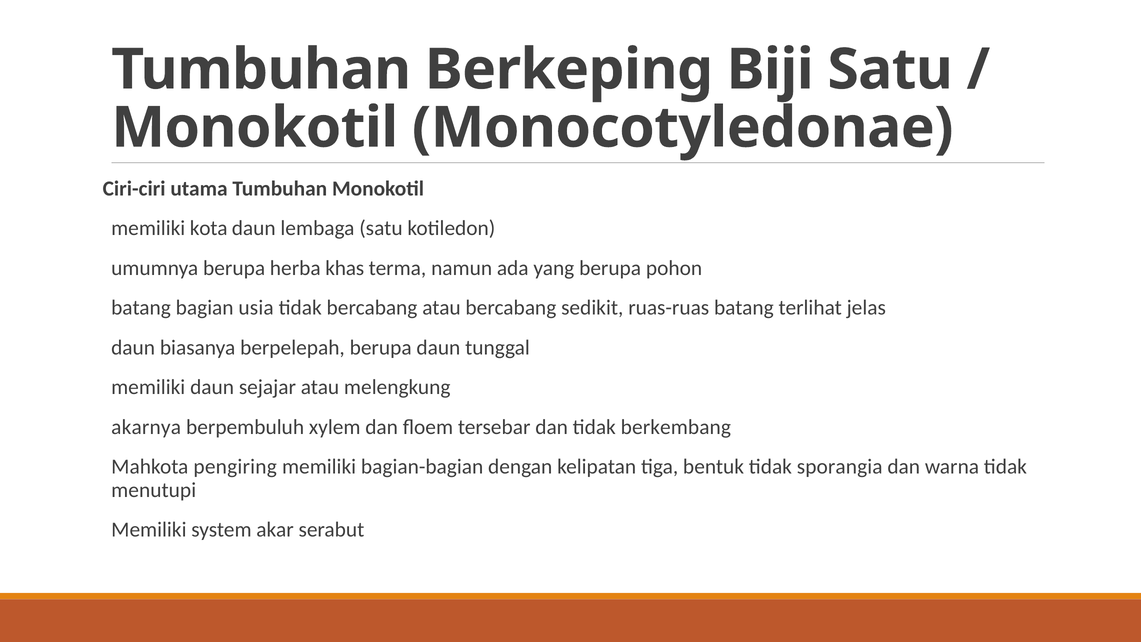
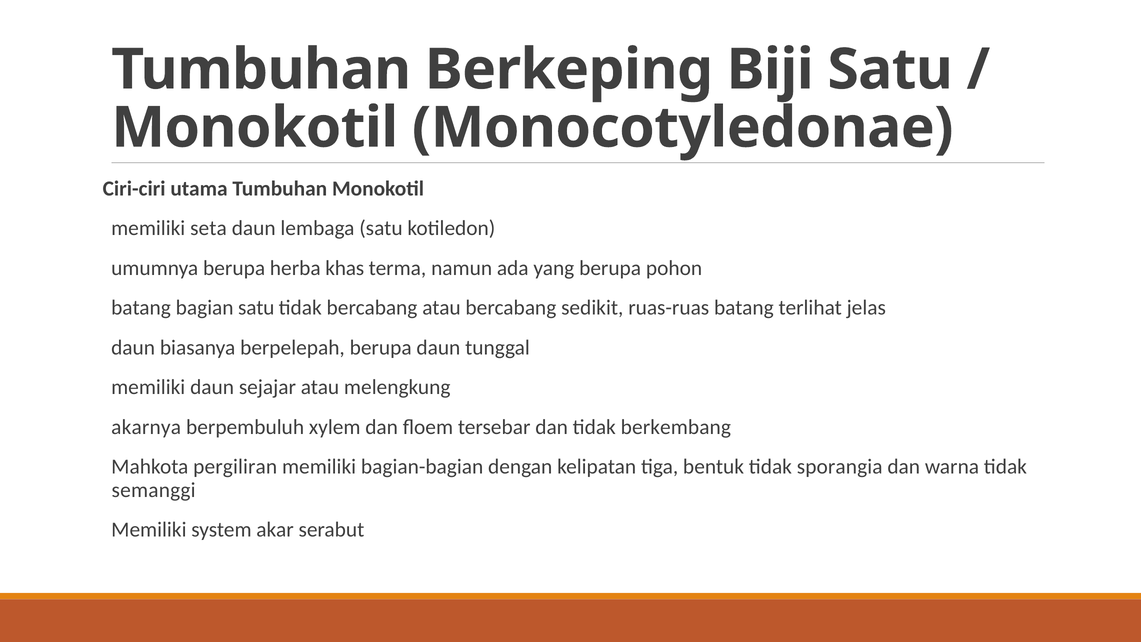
kota: kota -> seta
bagian usia: usia -> satu
pengiring: pengiring -> pergiliran
menutupi: menutupi -> semanggi
